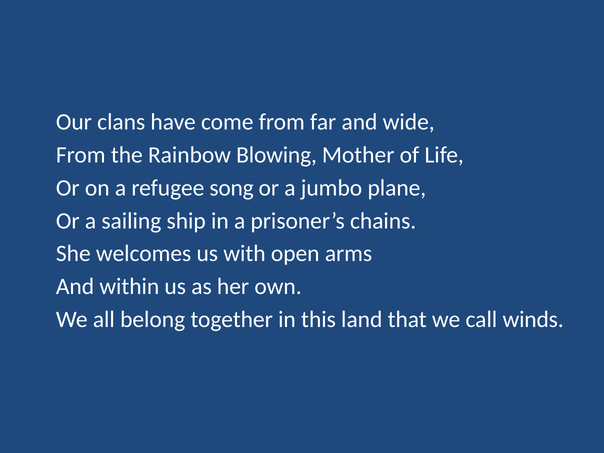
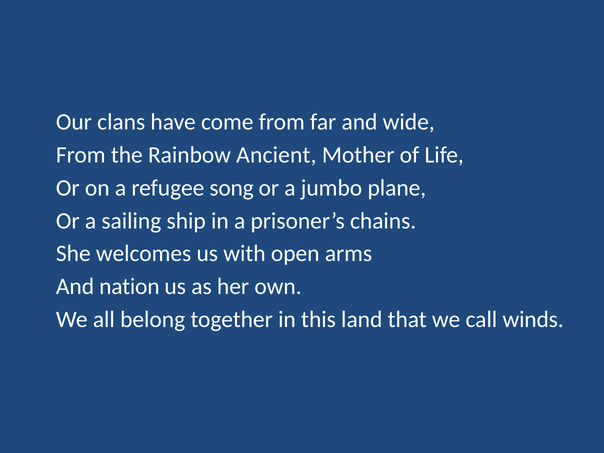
Blowing: Blowing -> Ancient
within: within -> nation
